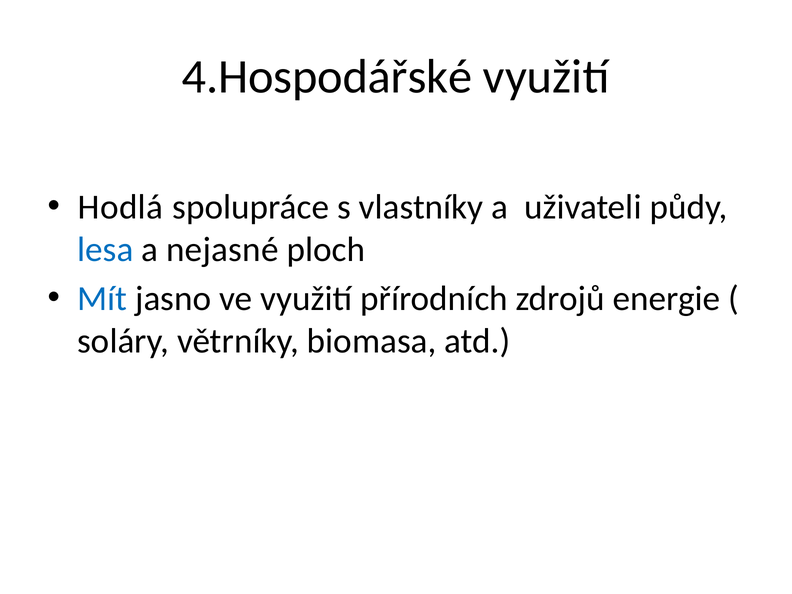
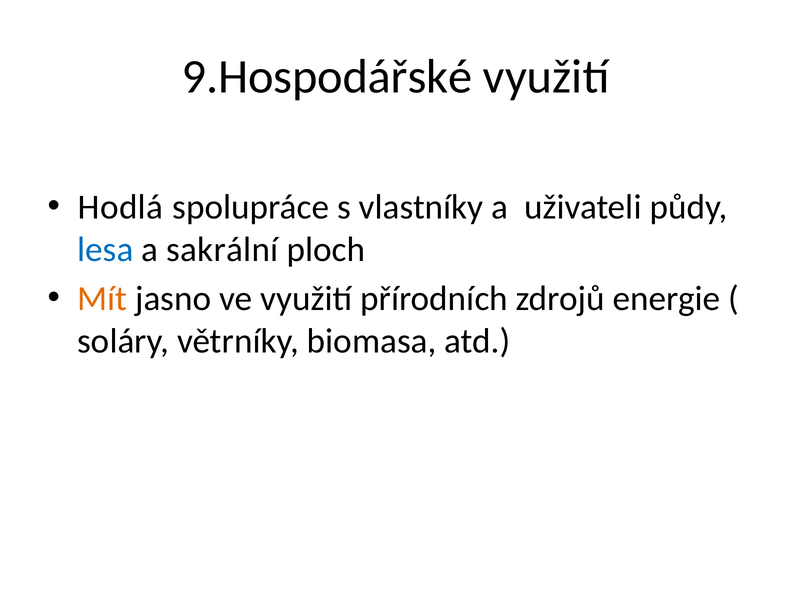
4.Hospodářské: 4.Hospodářské -> 9.Hospodářské
nejasné: nejasné -> sakrální
Mít colour: blue -> orange
